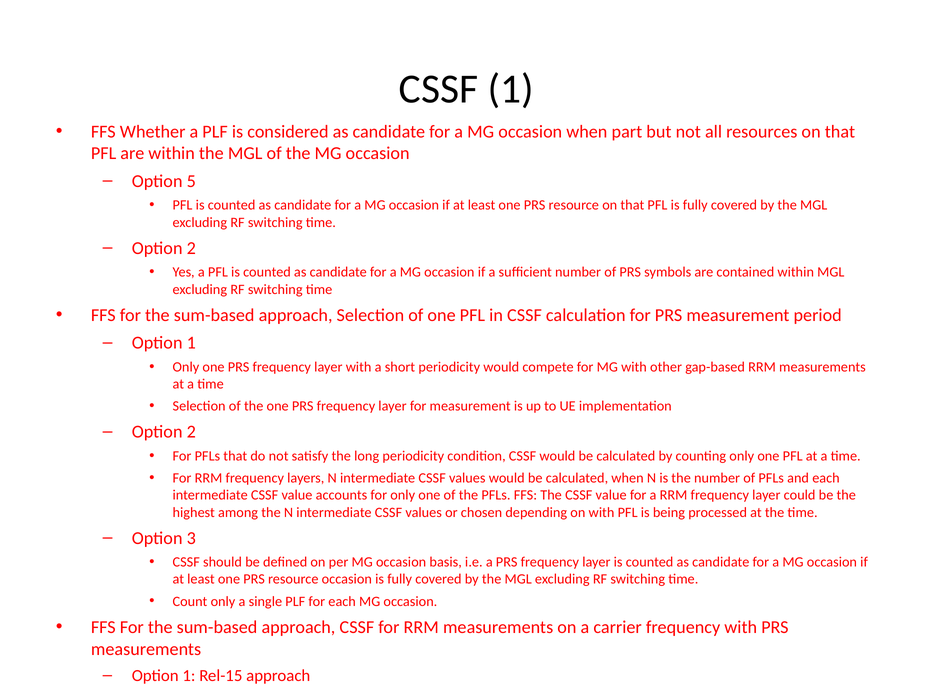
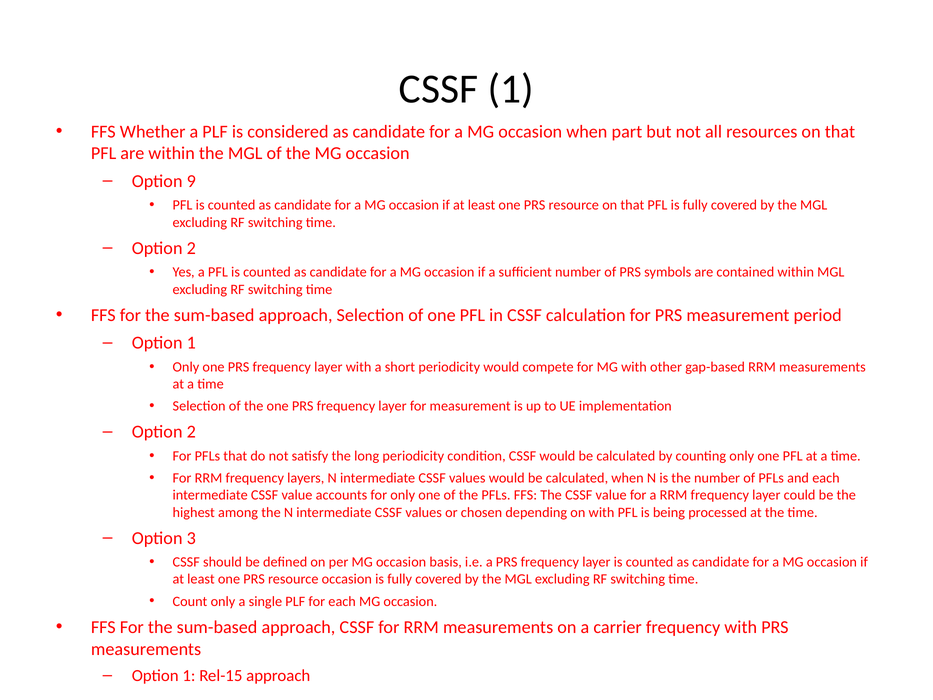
5: 5 -> 9
